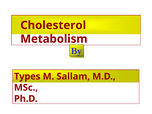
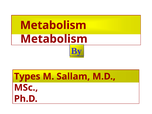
Cholesterol at (53, 25): Cholesterol -> Metabolism
